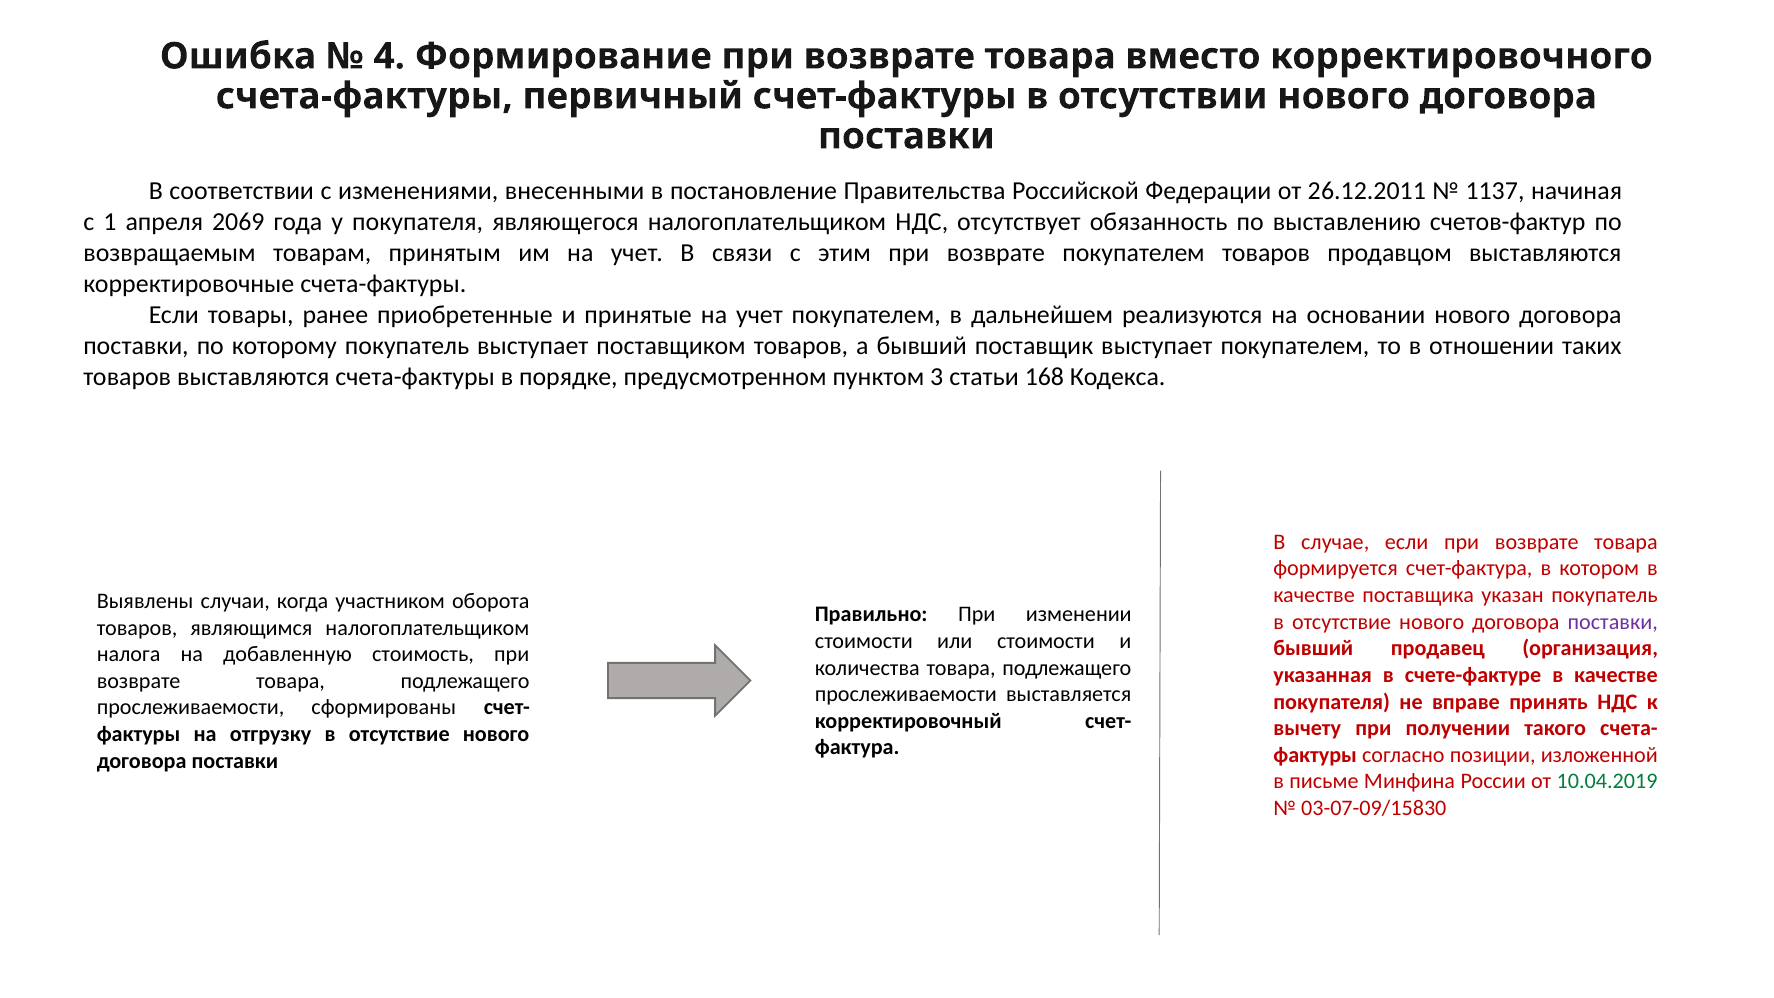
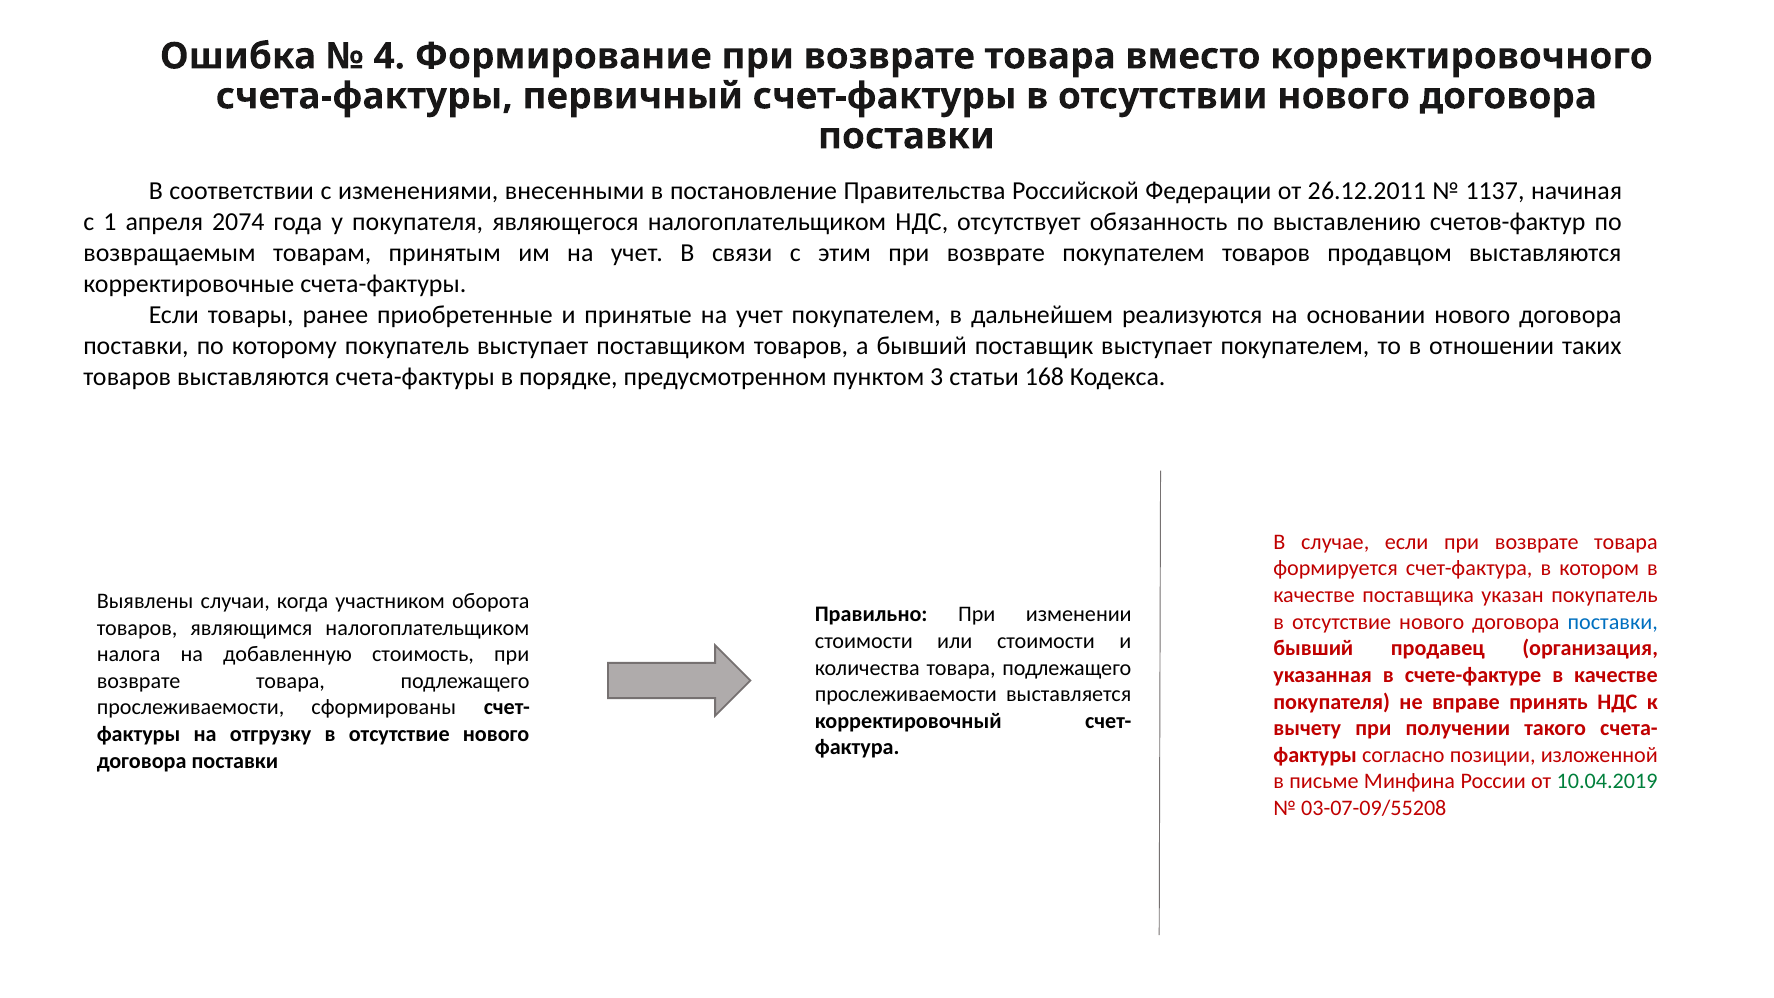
2069: 2069 -> 2074
поставки at (1613, 622) colour: purple -> blue
03-07-09/15830: 03-07-09/15830 -> 03-07-09/55208
